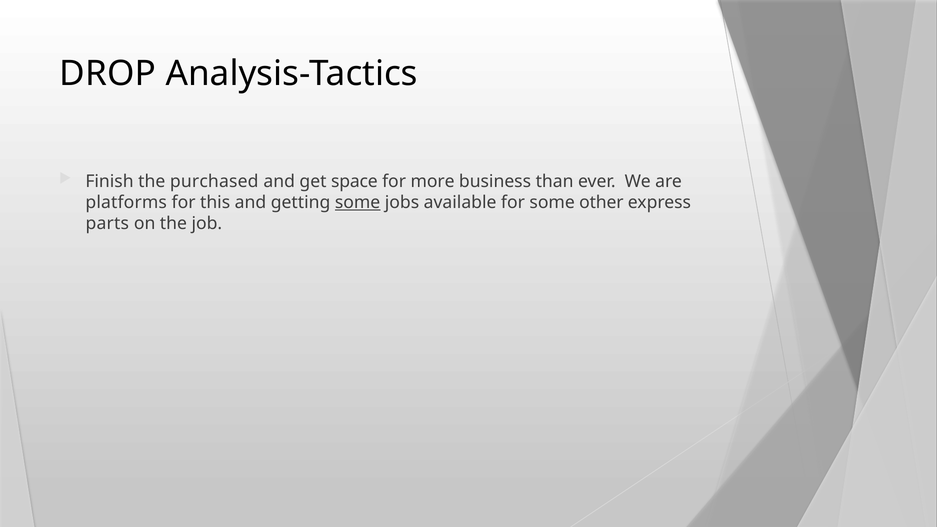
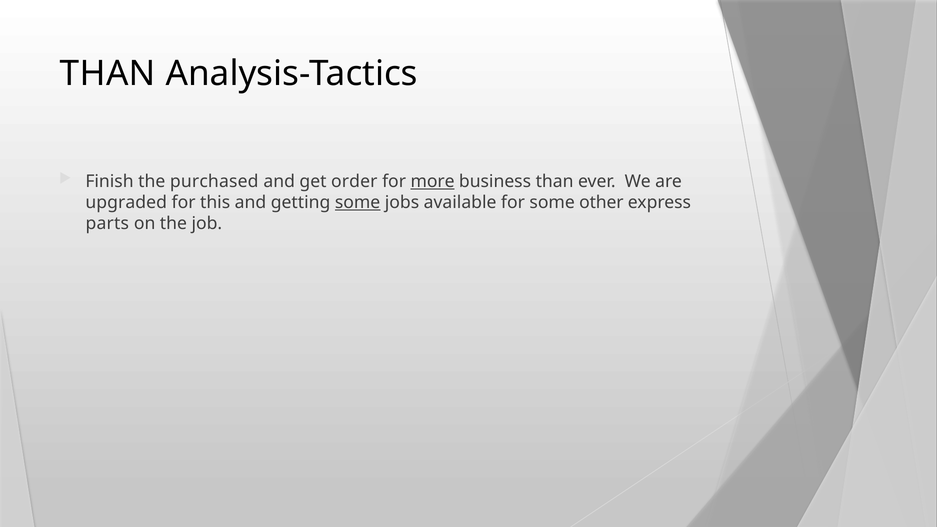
DROP at (108, 74): DROP -> THAN
space: space -> order
more underline: none -> present
platforms: platforms -> upgraded
